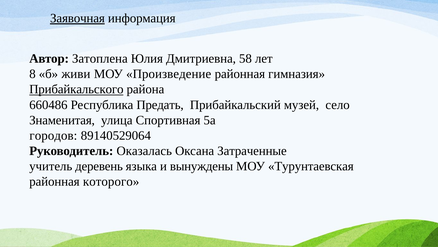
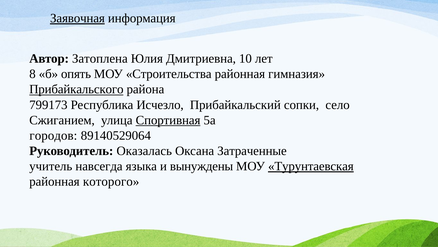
58: 58 -> 10
живи: живи -> опять
Произведение: Произведение -> Строительства
660486: 660486 -> 799173
Предать: Предать -> Исчезло
музей: музей -> сопки
Знаменитая: Знаменитая -> Сжиганием
Спортивная underline: none -> present
деревень: деревень -> навсегда
Турунтаевская underline: none -> present
